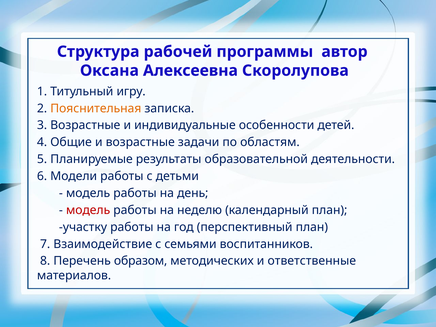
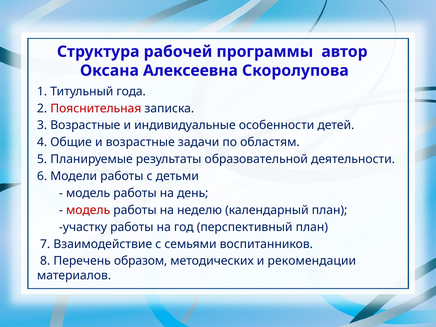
игру: игру -> года
Пояснительная colour: orange -> red
ответственные: ответственные -> рекомендации
